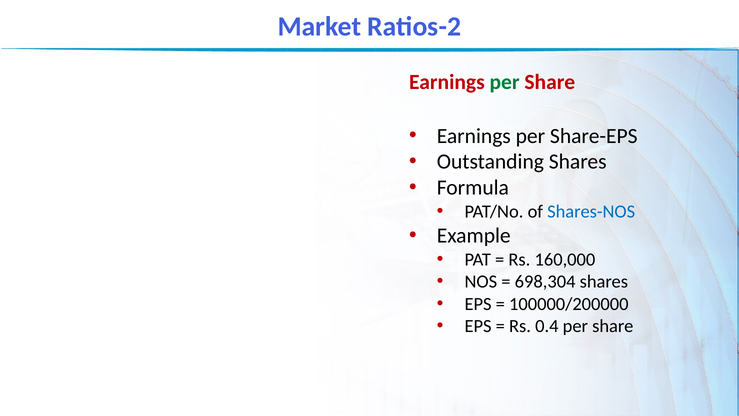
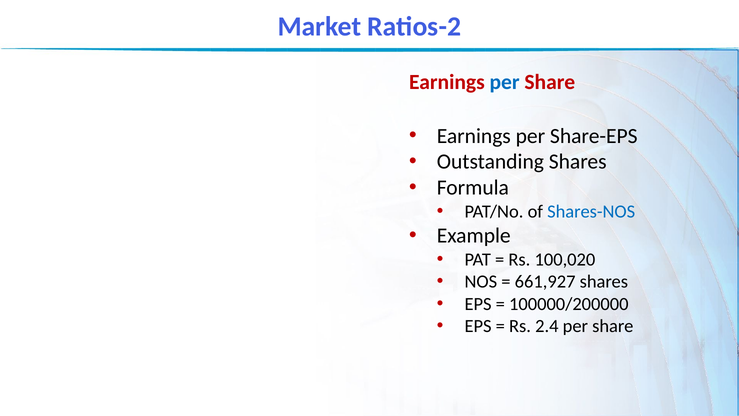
per at (505, 82) colour: green -> blue
160,000: 160,000 -> 100,020
698,304: 698,304 -> 661,927
0.4: 0.4 -> 2.4
